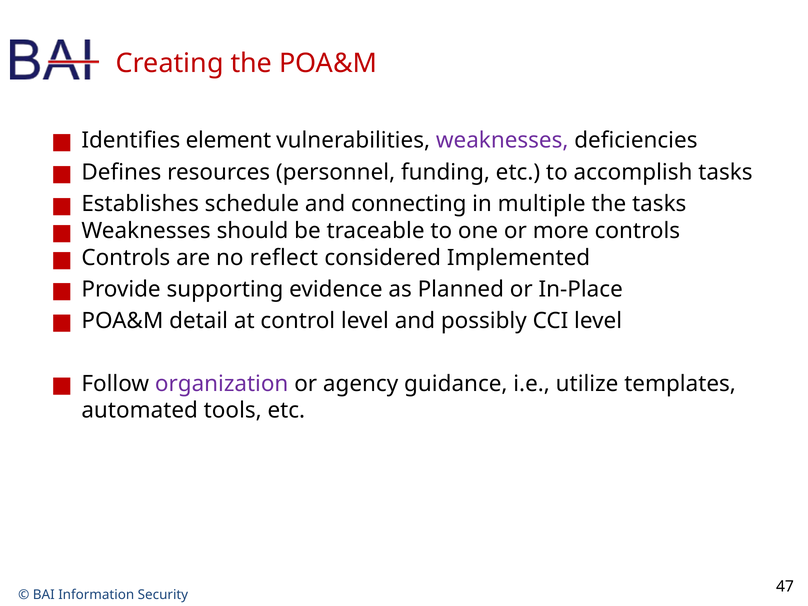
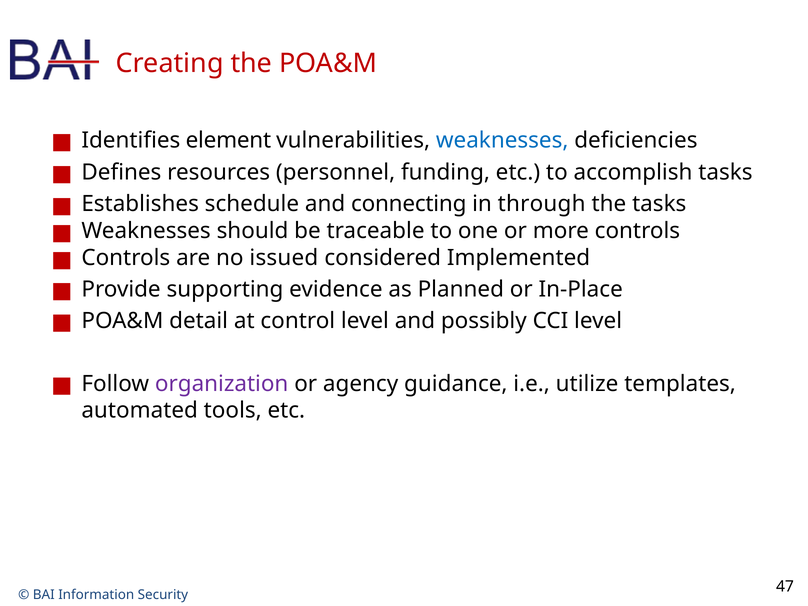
weaknesses at (502, 140) colour: purple -> blue
multiple: multiple -> through
reflect: reflect -> issued
